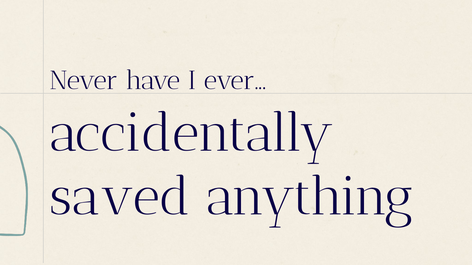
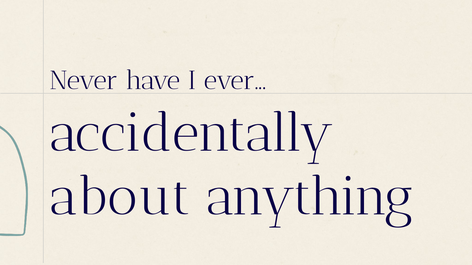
saved: saved -> about
